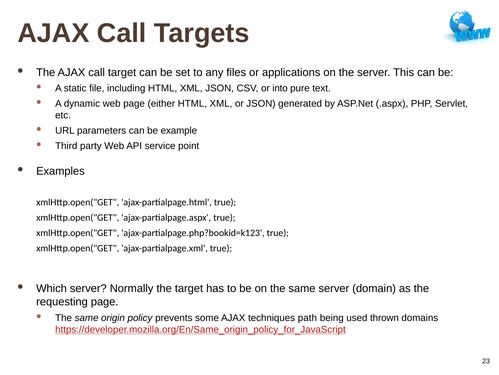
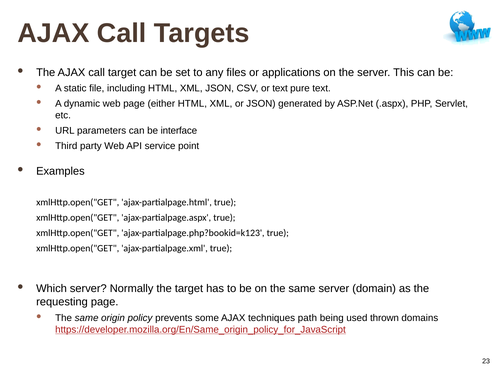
or into: into -> text
example: example -> interface
